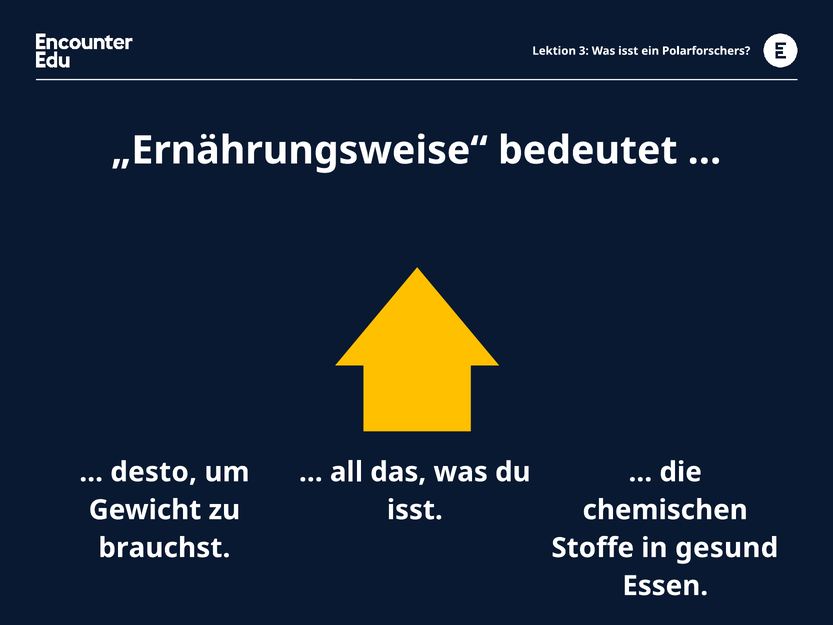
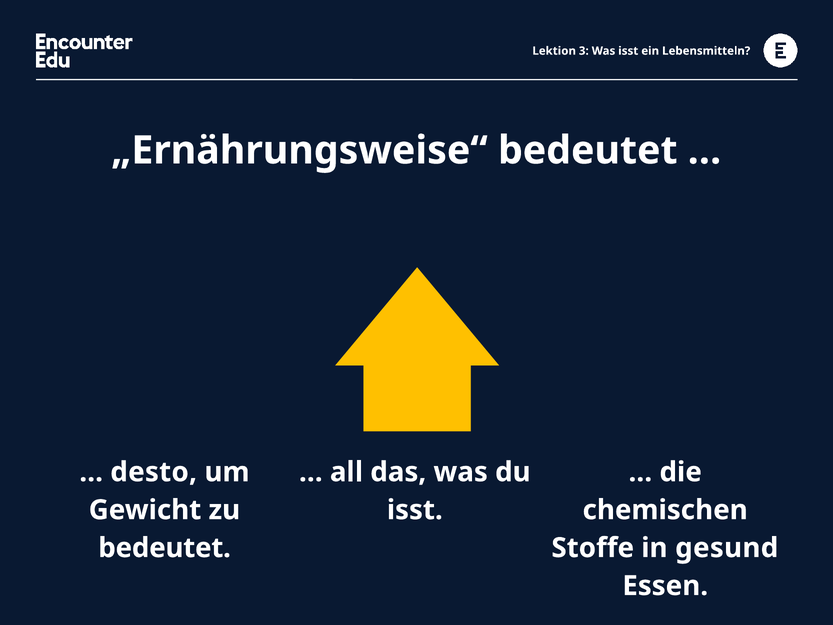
Polarforschers: Polarforschers -> Lebensmitteln
brauchst at (164, 548): brauchst -> bedeutet
